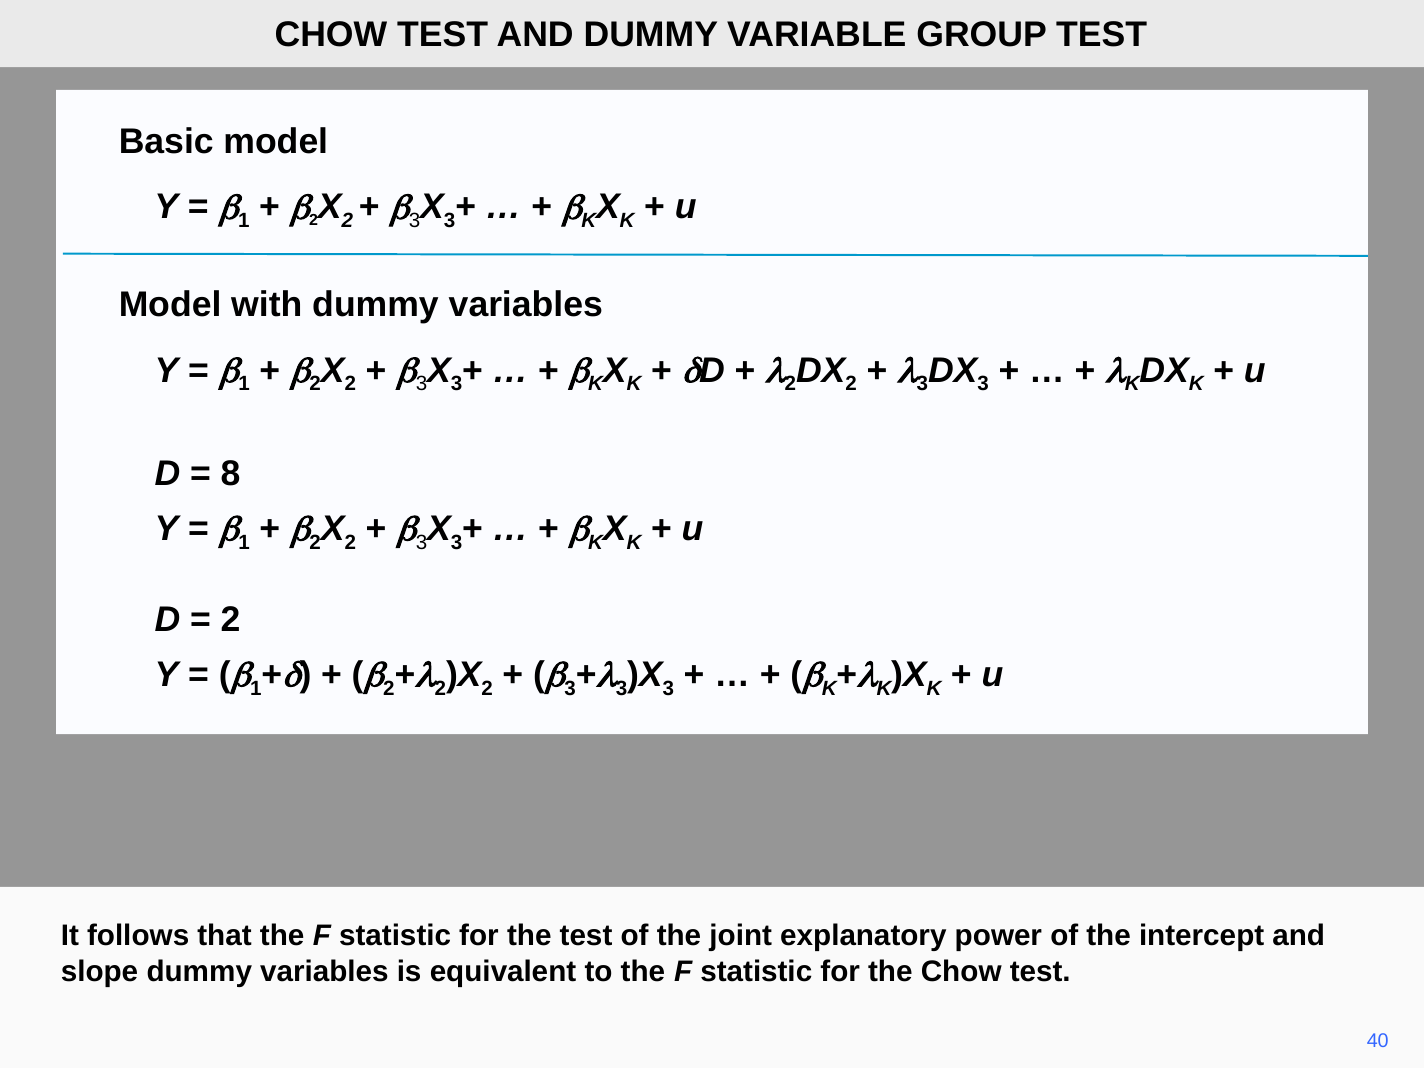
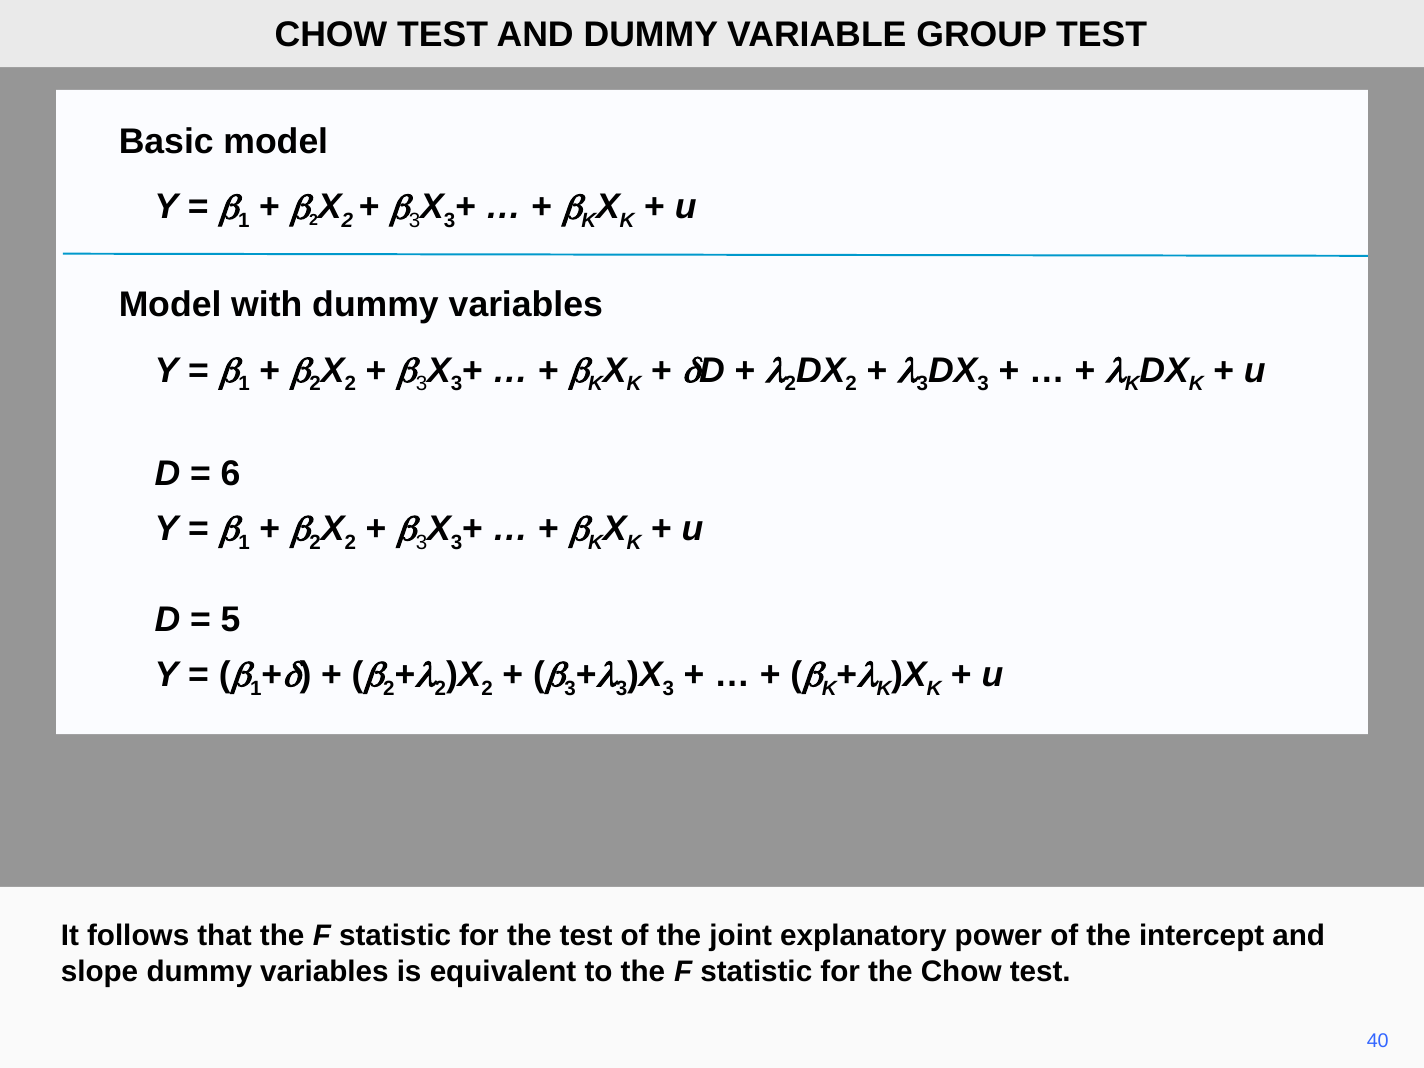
8: 8 -> 6
2 at (231, 620): 2 -> 5
